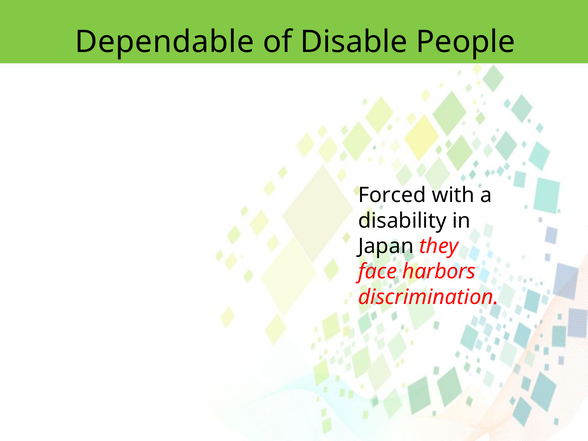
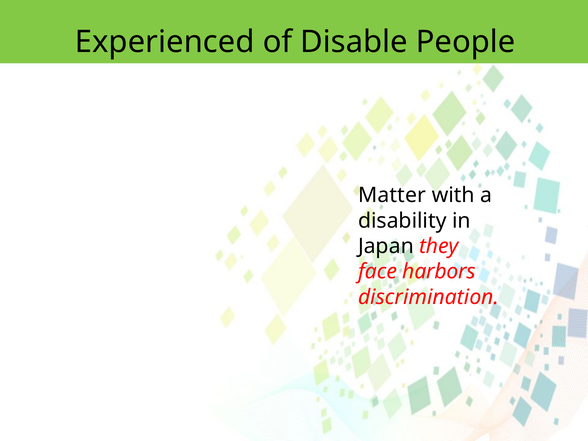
Dependable: Dependable -> Experienced
Forced: Forced -> Matter
